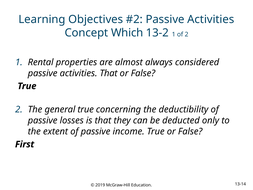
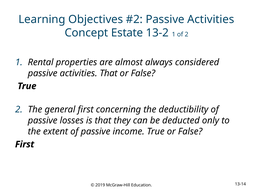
Which: Which -> Estate
general true: true -> first
